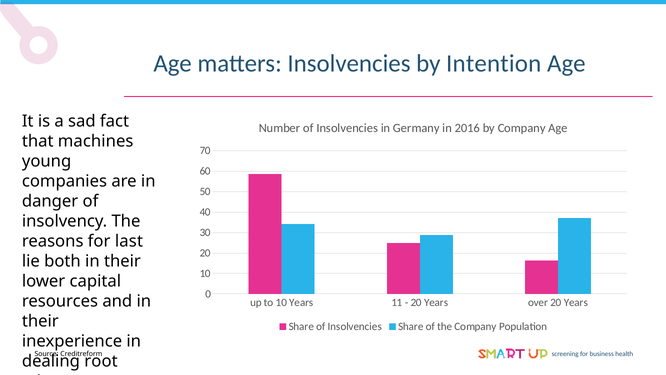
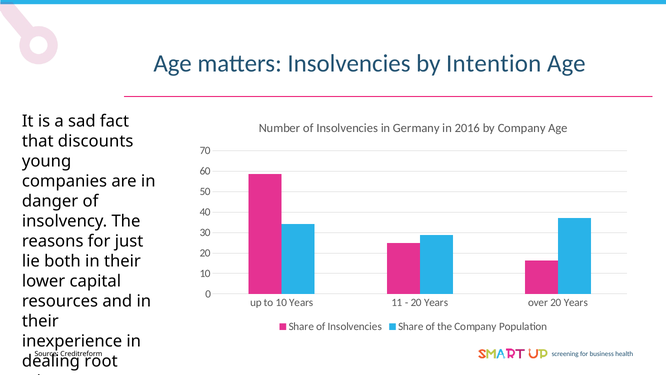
machines: machines -> discounts
last: last -> just
